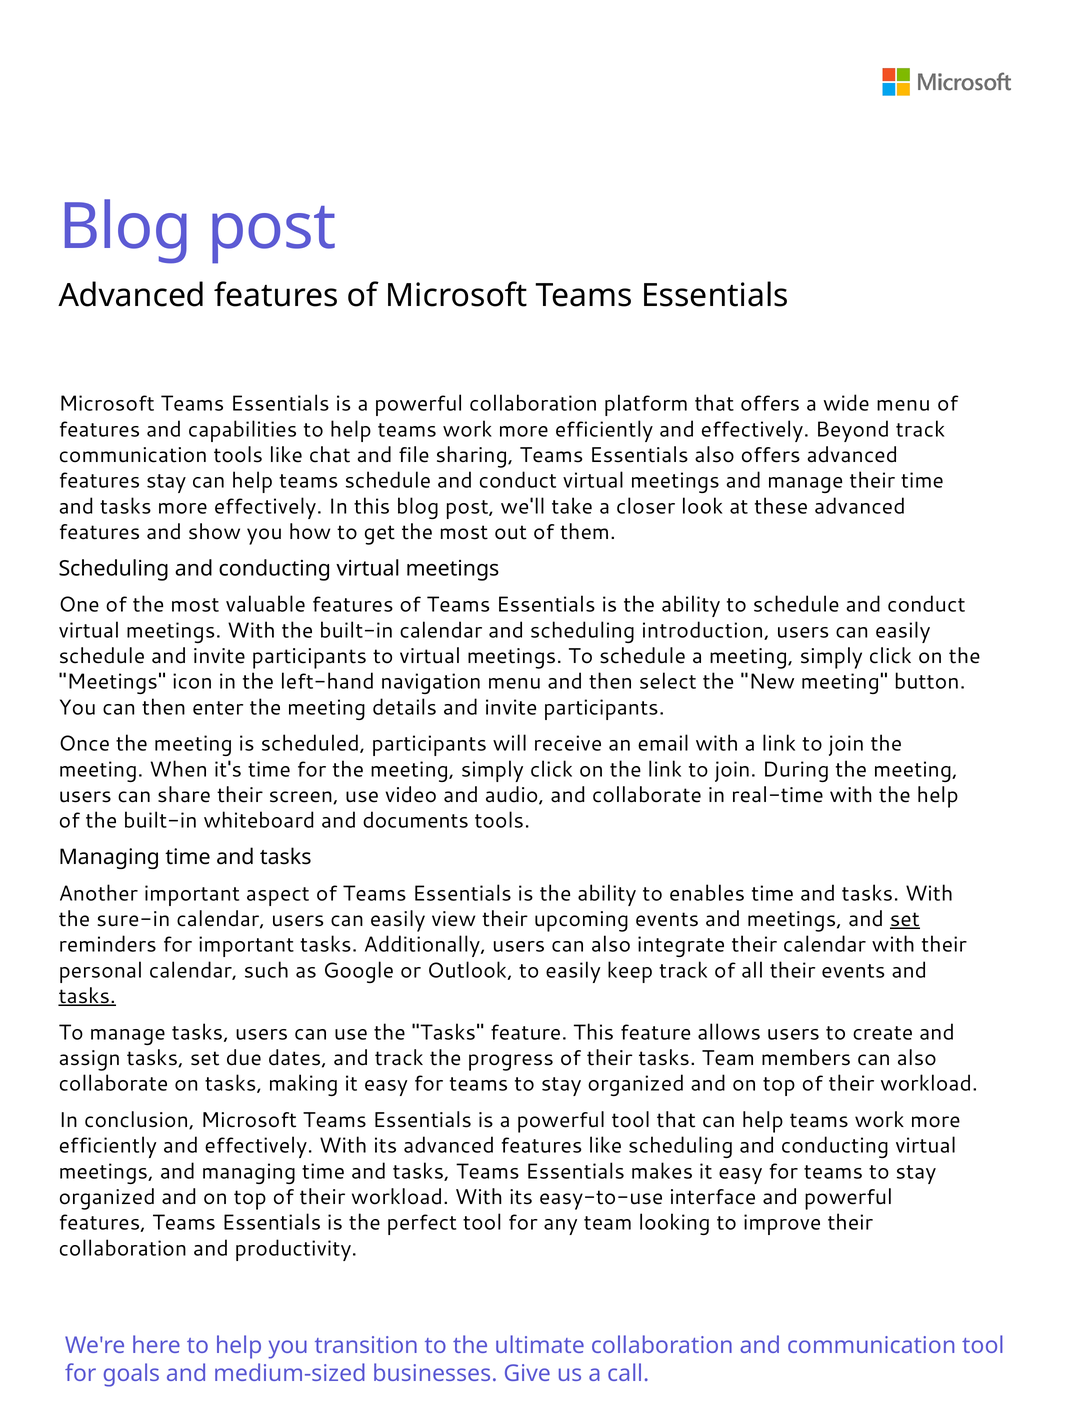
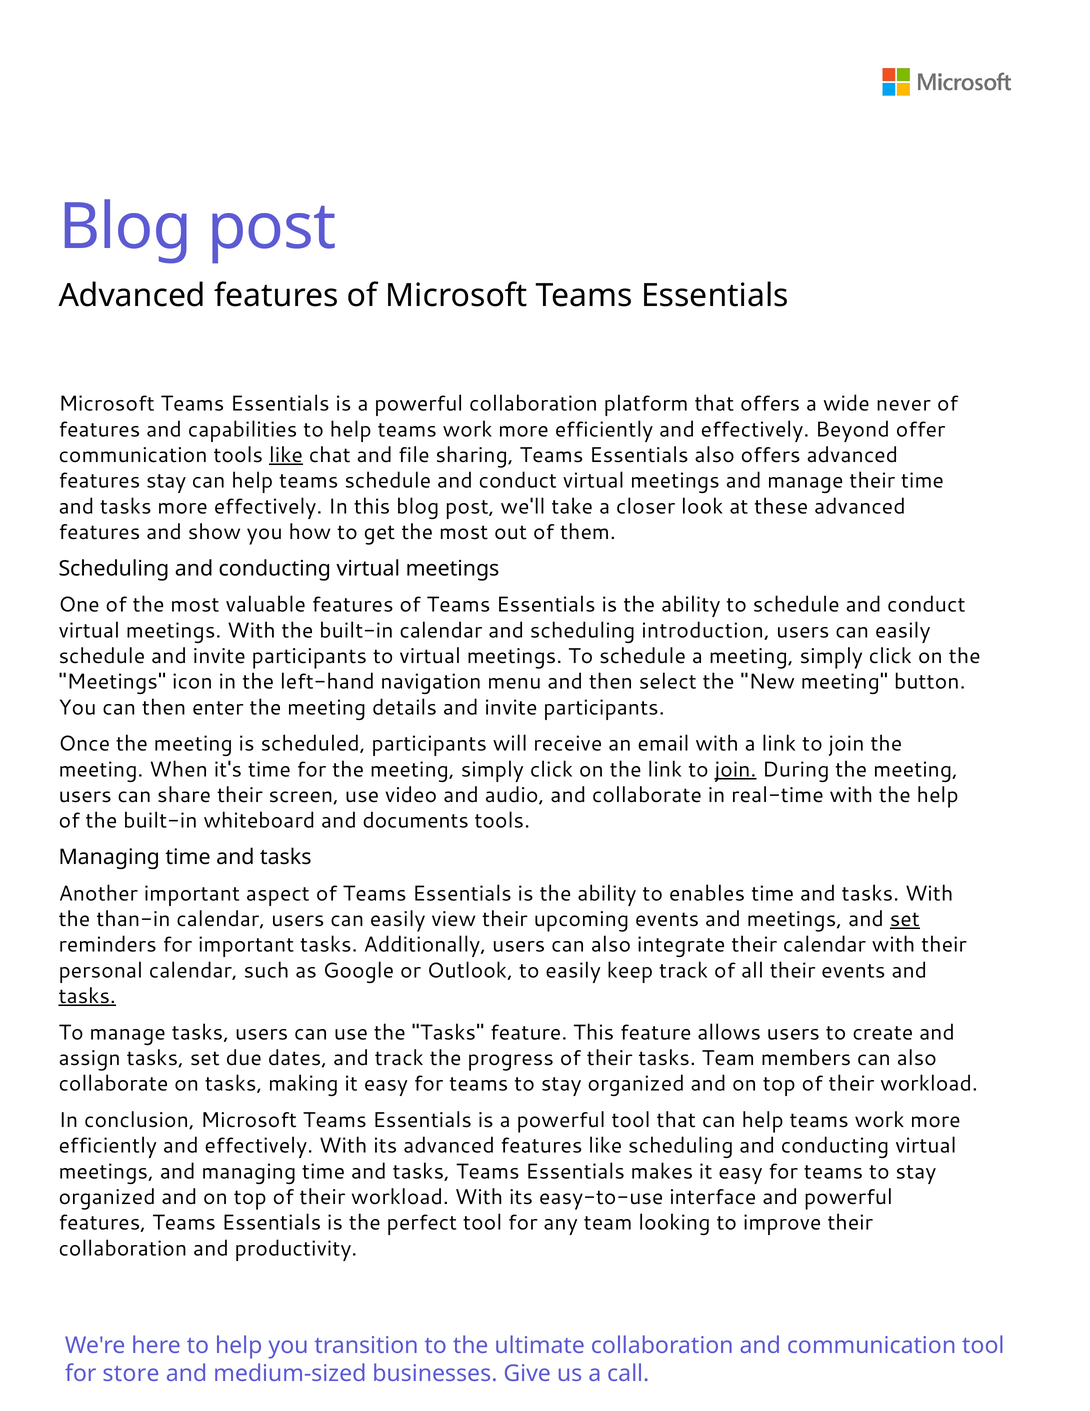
wide menu: menu -> never
Beyond track: track -> offer
like at (286, 455) underline: none -> present
join at (736, 769) underline: none -> present
sure-in: sure-in -> than-in
goals: goals -> store
